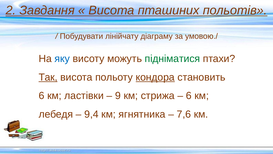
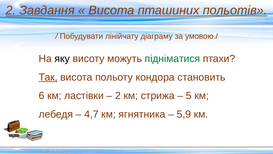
яку colour: blue -> black
кондора underline: present -> none
9 at (118, 95): 9 -> 2
6 at (189, 95): 6 -> 5
9,4: 9,4 -> 4,7
7,6: 7,6 -> 5,9
